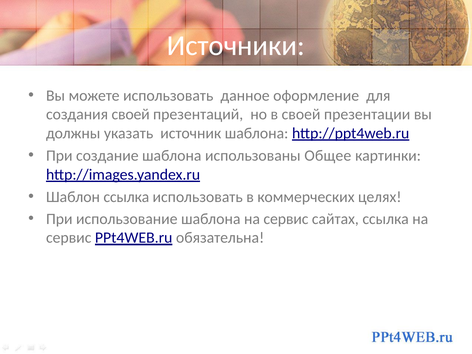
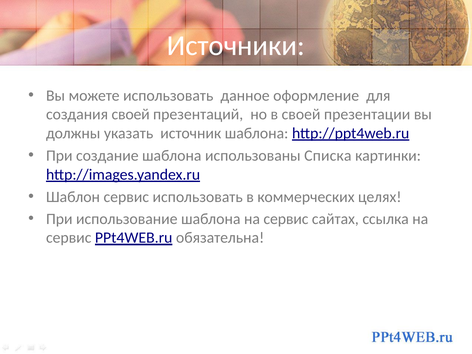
Общее: Общее -> Списка
Шаблон ссылка: ссылка -> сервис
